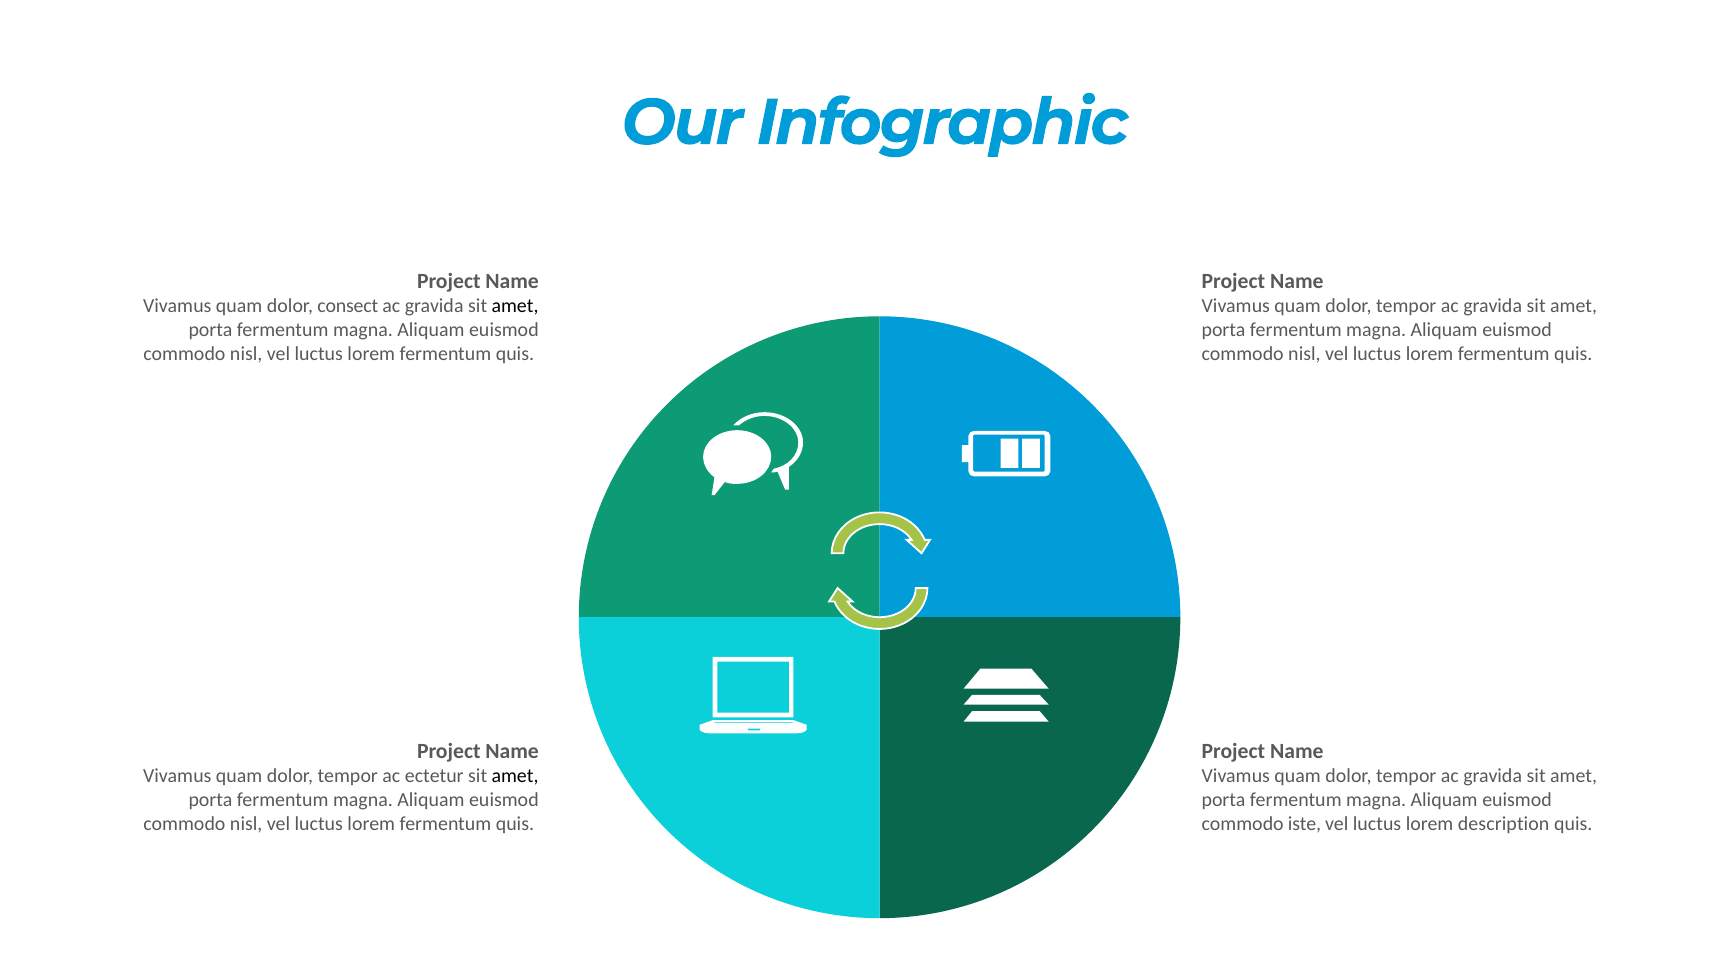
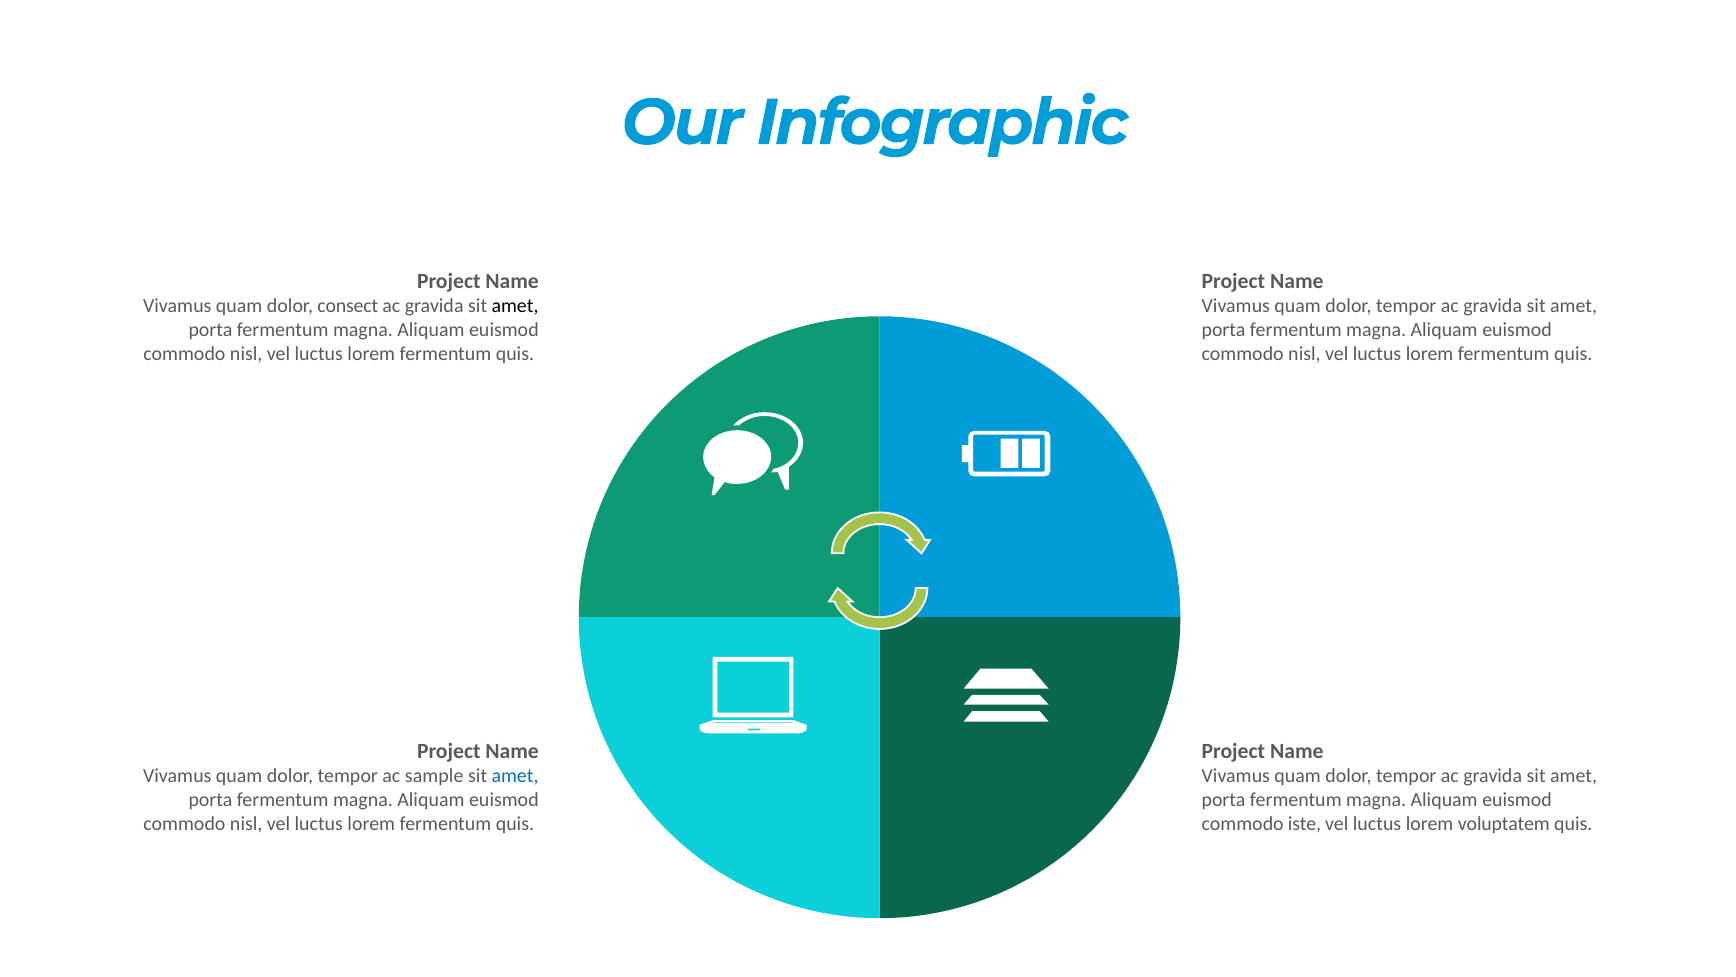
ectetur: ectetur -> sample
amet at (515, 776) colour: black -> blue
description: description -> voluptatem
